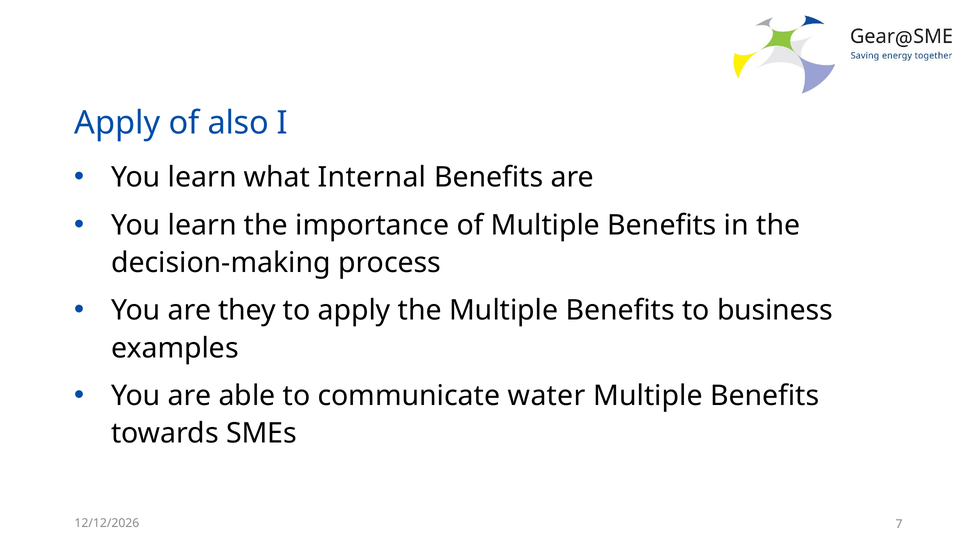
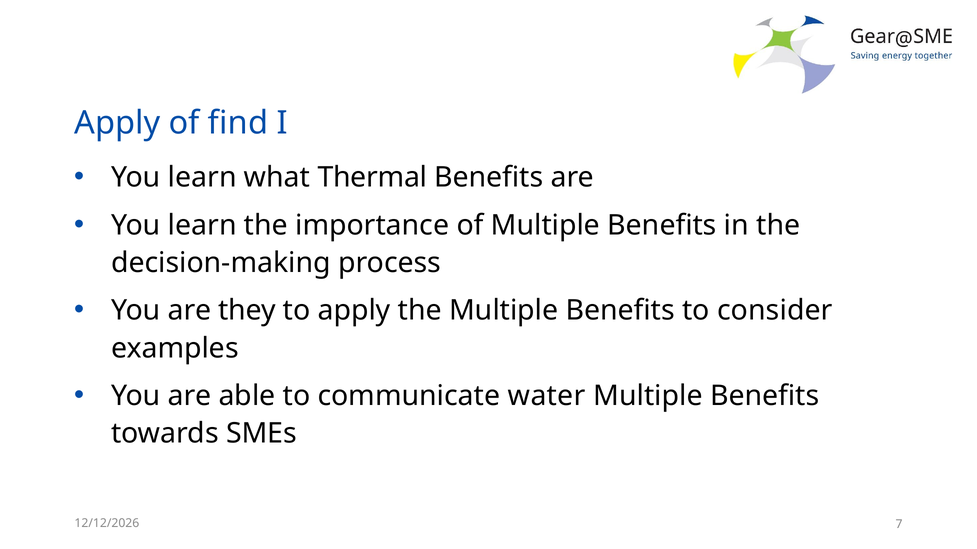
also: also -> find
Internal: Internal -> Thermal
business: business -> consider
